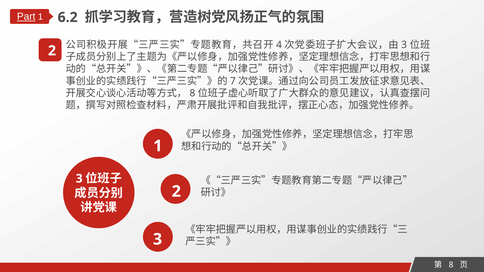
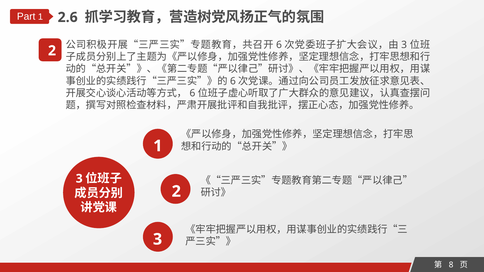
Part underline: present -> none
6.2: 6.2 -> 2.6
4 at (279, 45): 4 -> 6
7 at (233, 81): 7 -> 6
8 at (192, 93): 8 -> 6
